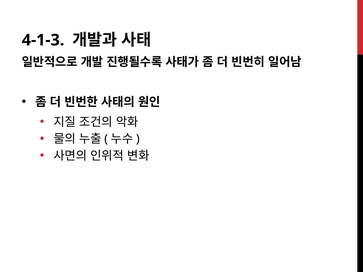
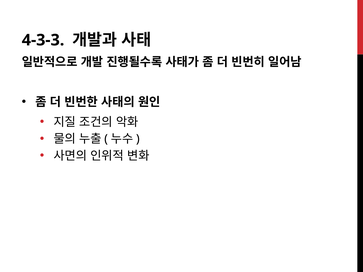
4-1-3: 4-1-3 -> 4-3-3
